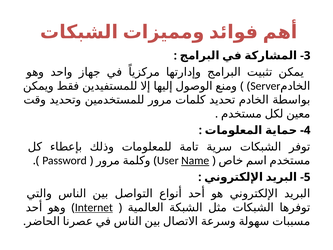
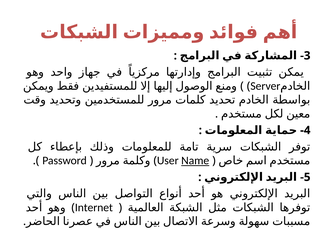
Internet underline: present -> none
